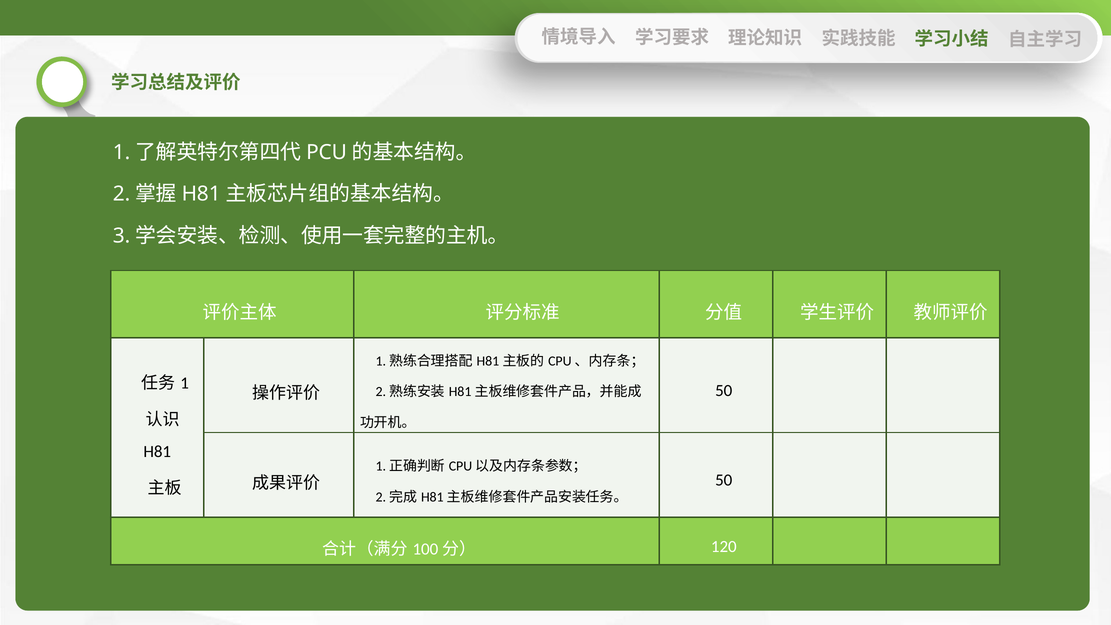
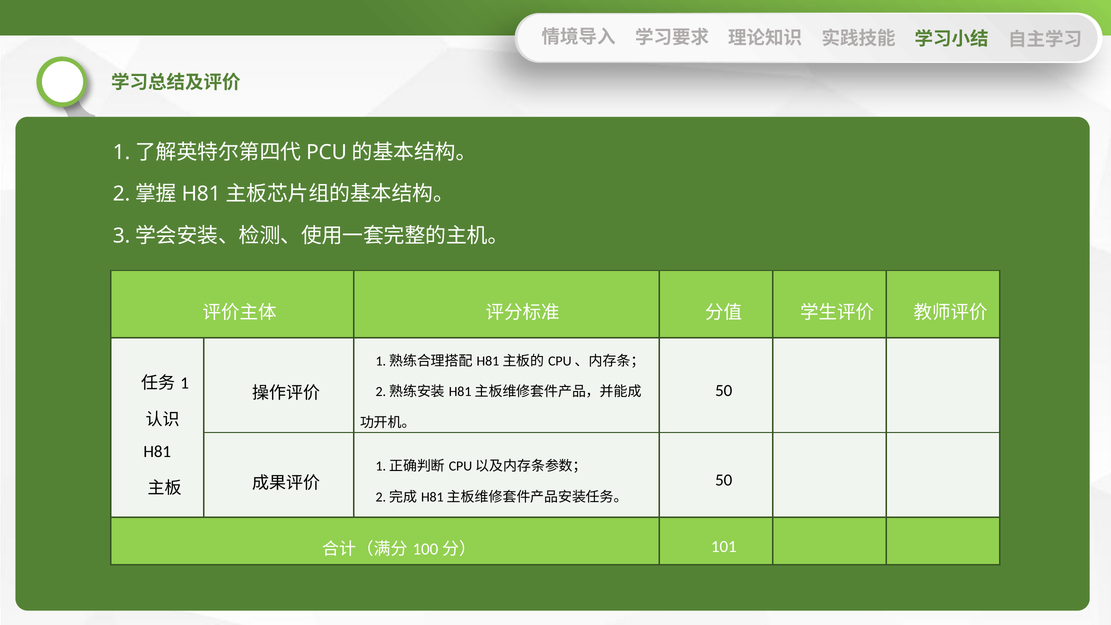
120: 120 -> 101
